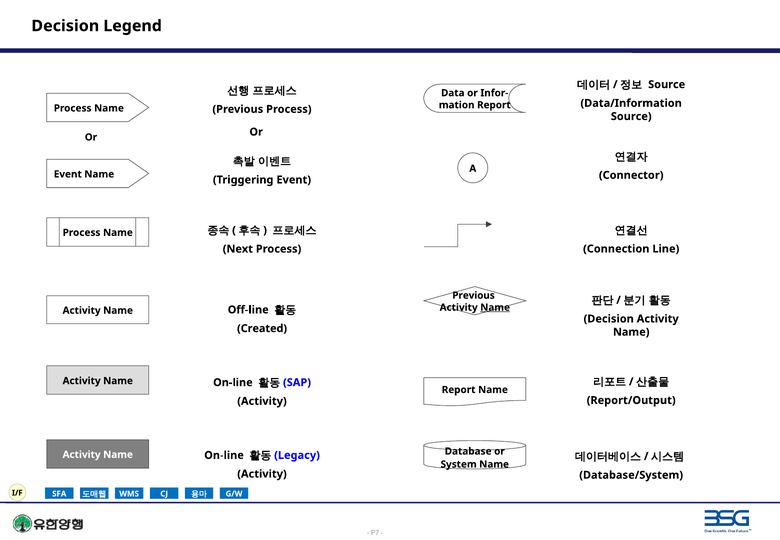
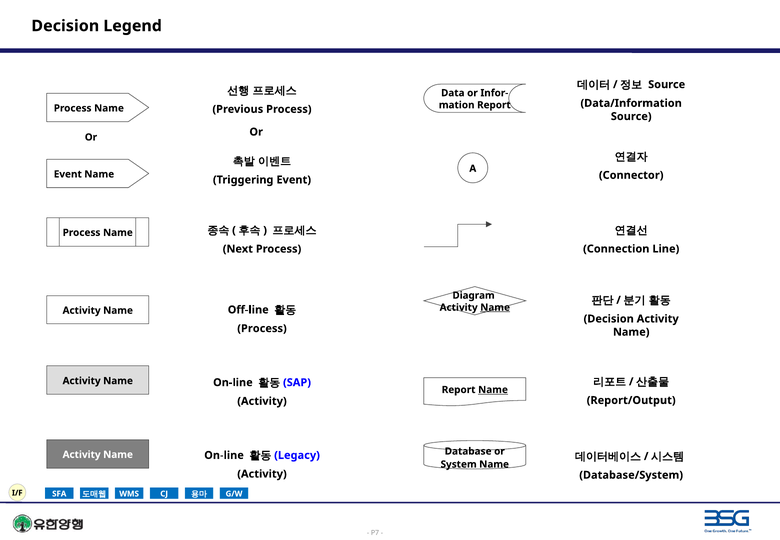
Previous at (474, 295): Previous -> Diagram
Created at (262, 329): Created -> Process
Name at (493, 390) underline: none -> present
